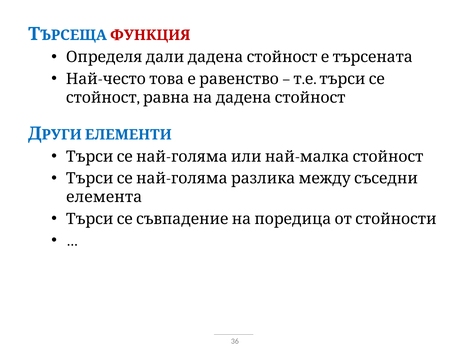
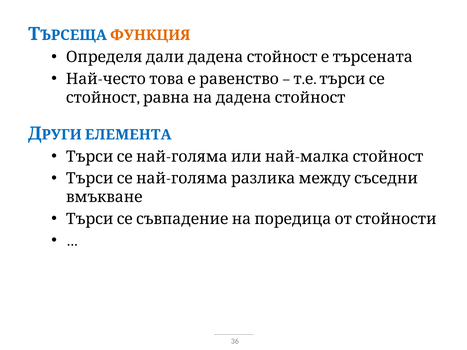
ФУНКЦИЯ colour: red -> orange
ЕЛЕМЕНТИ: ЕЛЕМЕНТИ -> ЕЛЕМЕНТА
елемента: елемента -> вмъкване
